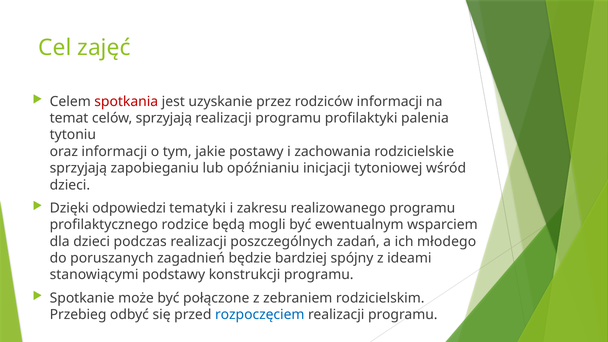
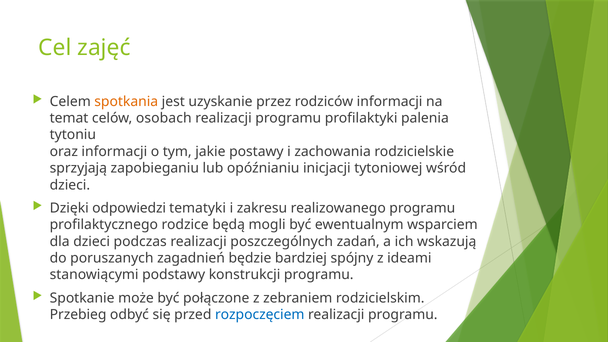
spotkania colour: red -> orange
celów sprzyjają: sprzyjają -> osobach
młodego: młodego -> wskazują
